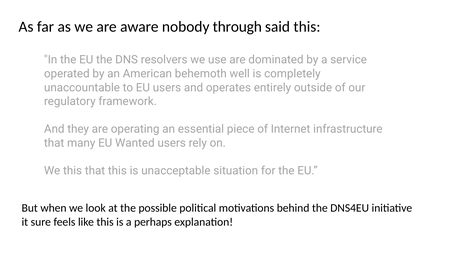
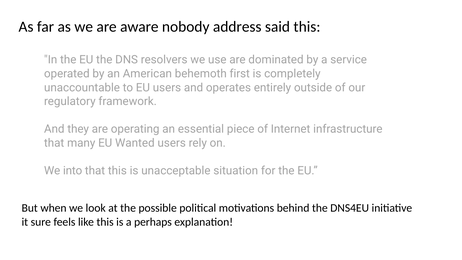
through: through -> address
well: well -> first
We this: this -> into
